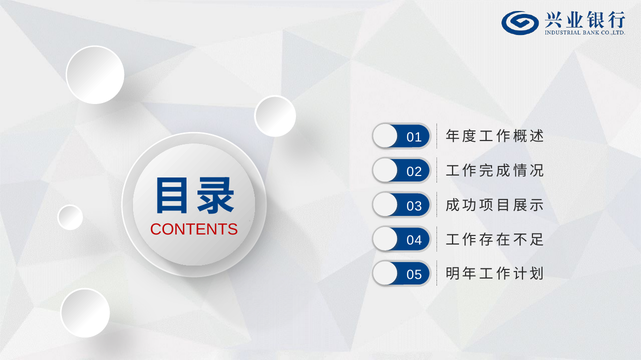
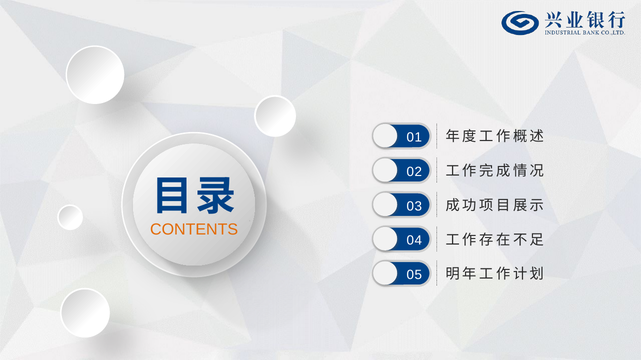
CONTENTS colour: red -> orange
